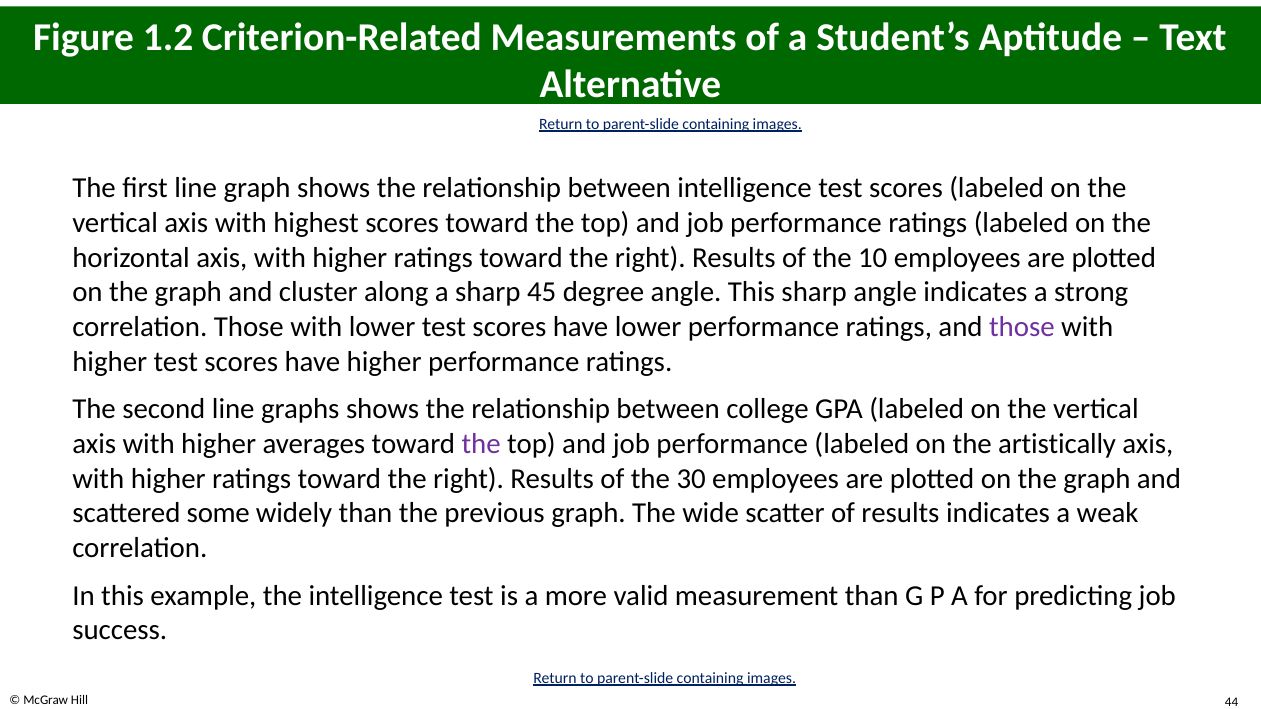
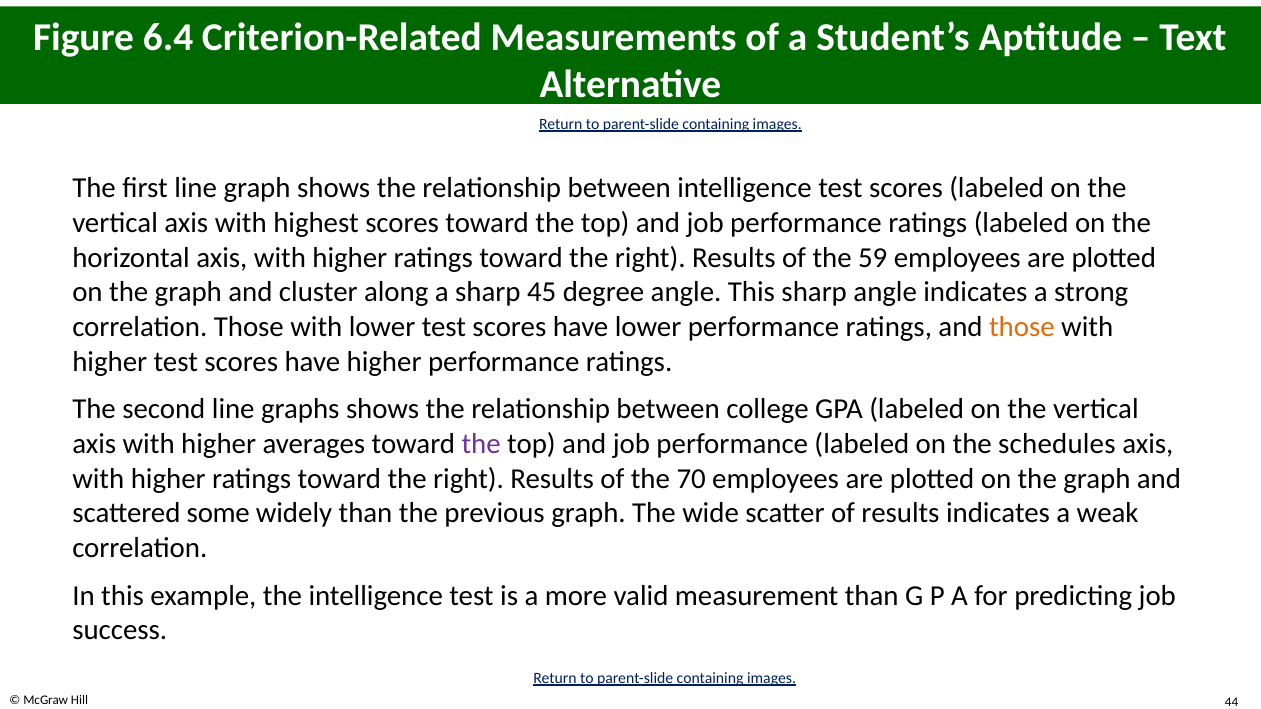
1.2: 1.2 -> 6.4
10: 10 -> 59
those at (1022, 327) colour: purple -> orange
artistically: artistically -> schedules
30: 30 -> 70
